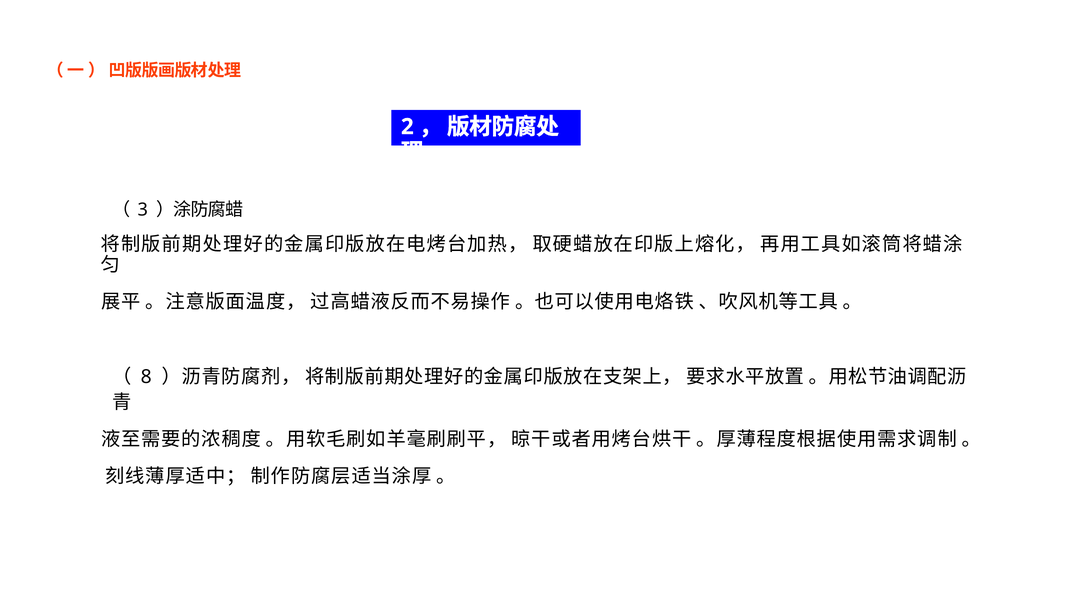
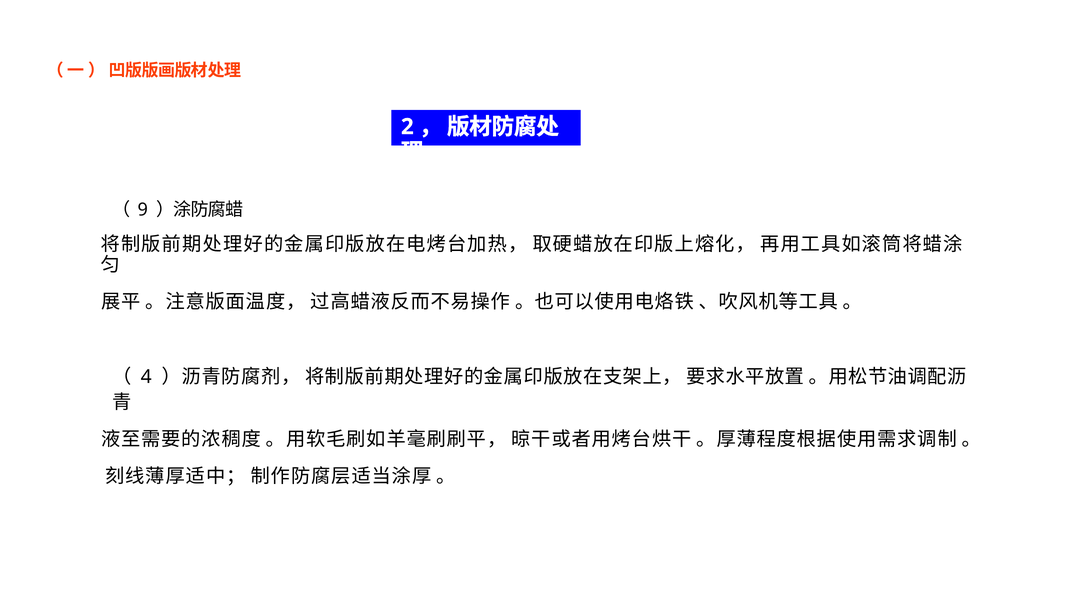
3: 3 -> 9
8: 8 -> 4
